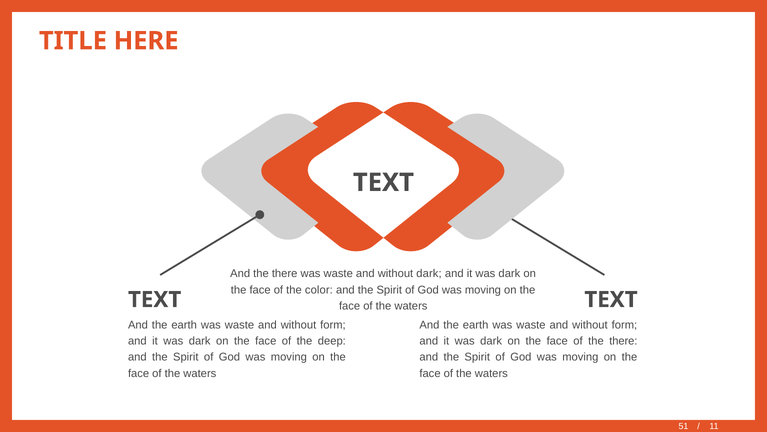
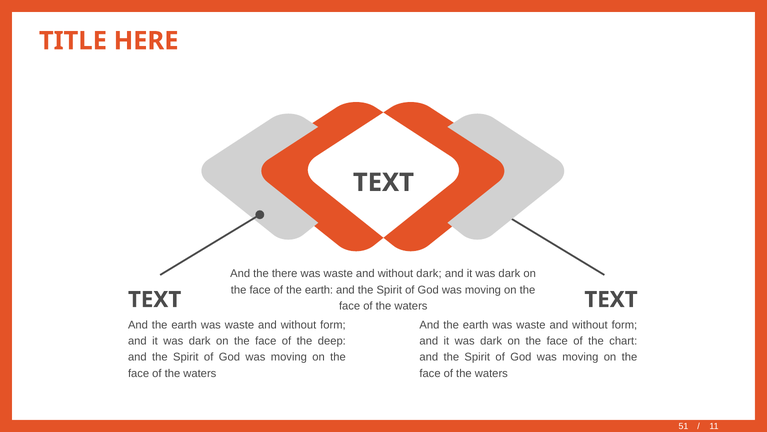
of the color: color -> earth
of the there: there -> chart
